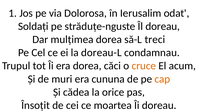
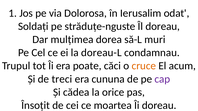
treci: treci -> muri
era dorea: dorea -> poate
muri: muri -> treci
cap colour: orange -> purple
